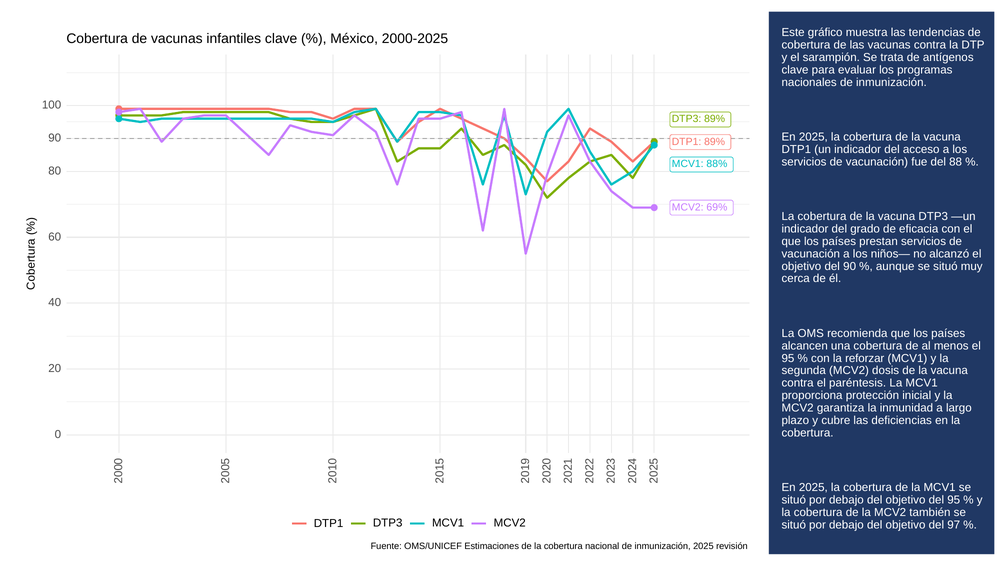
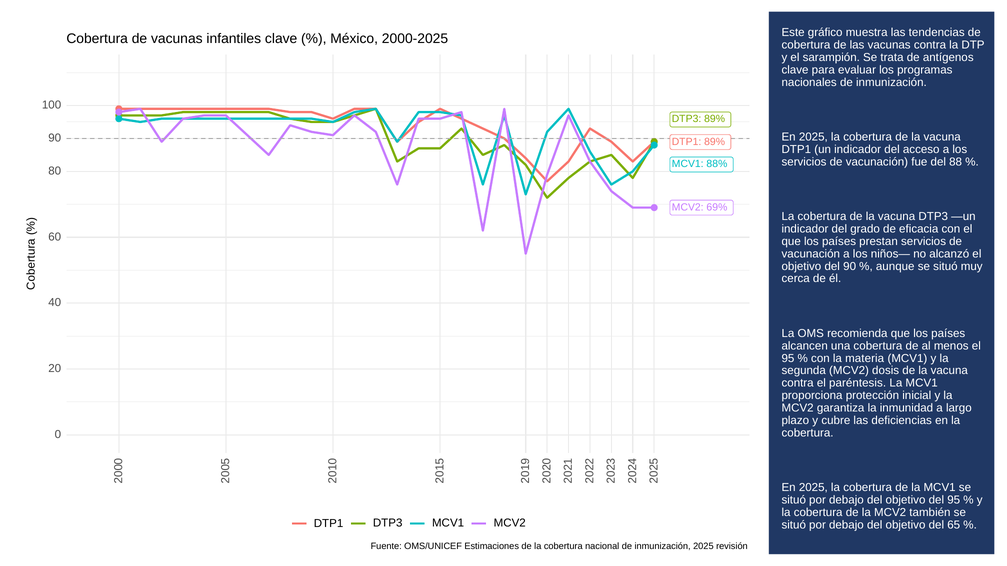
reforzar: reforzar -> materia
97: 97 -> 65
